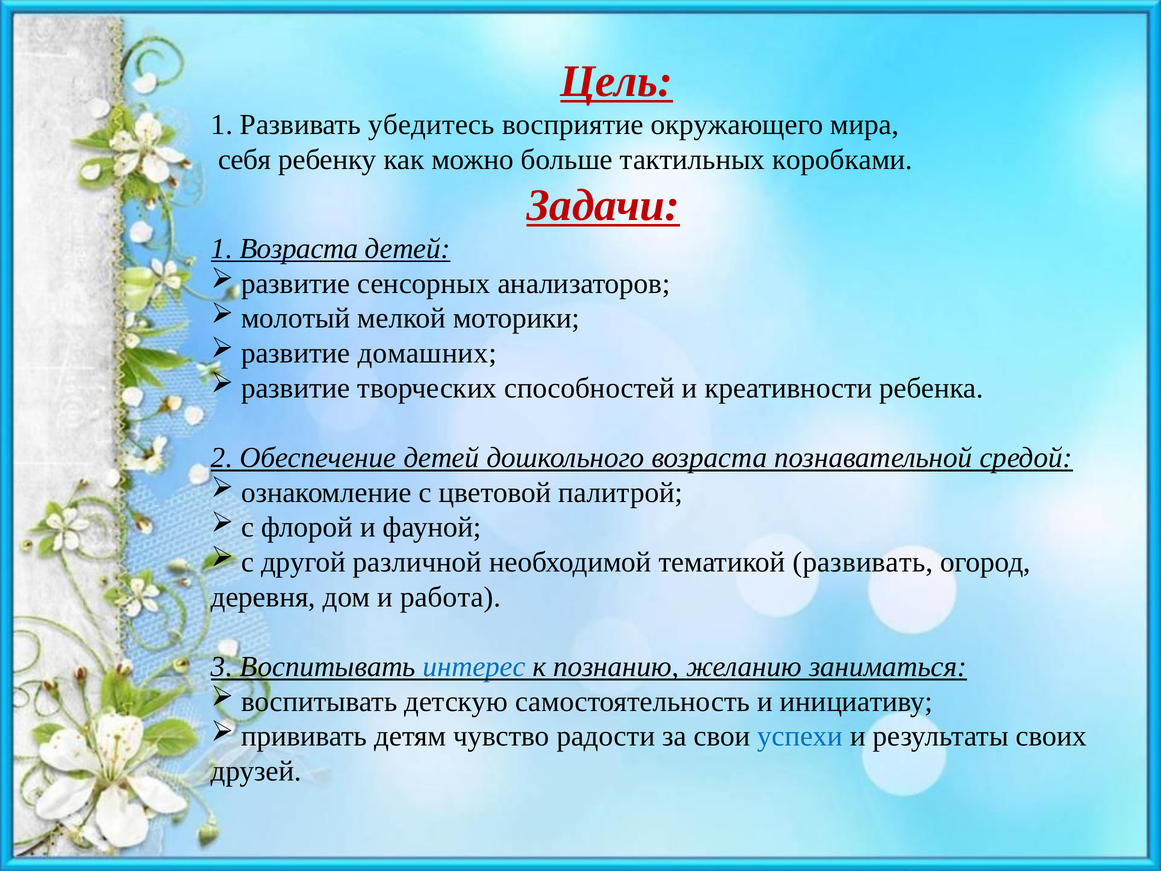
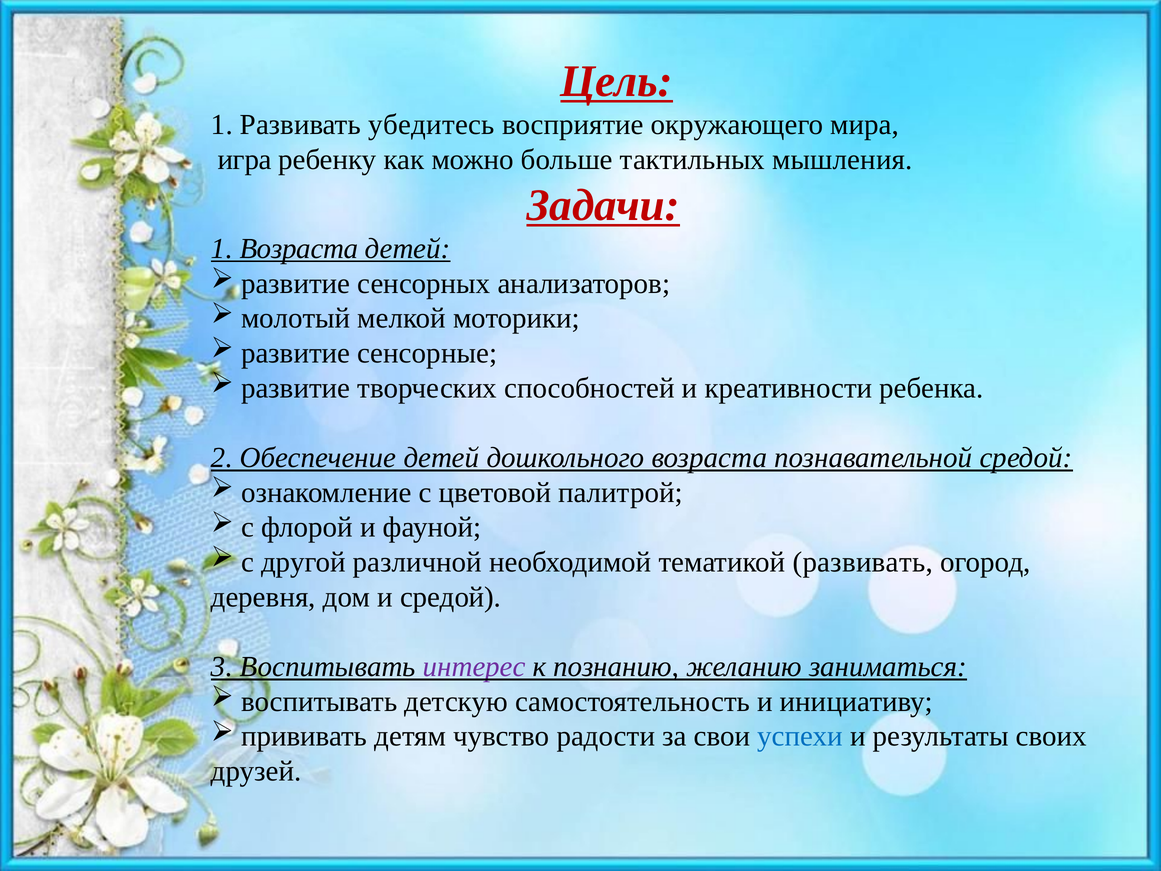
себя: себя -> игра
коробками: коробками -> мышления
домашних: домашних -> сенсорные
и работа: работа -> средой
интерес colour: blue -> purple
